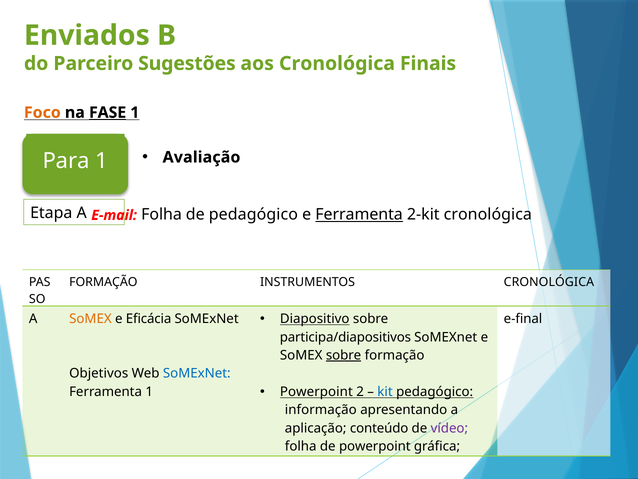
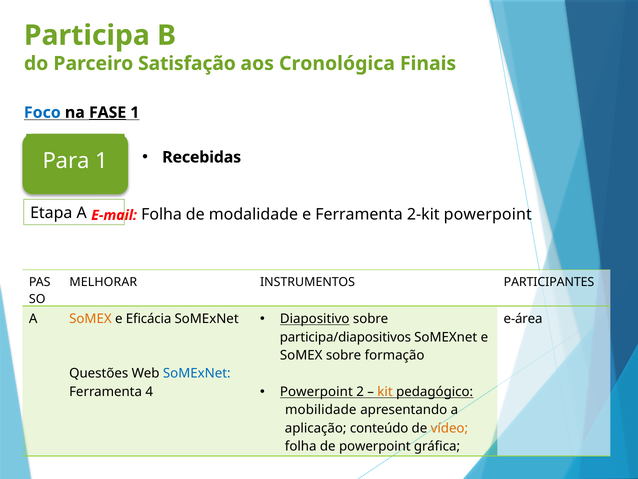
Enviados: Enviados -> Participa
Sugestões: Sugestões -> Satisfação
Foco colour: orange -> blue
Avaliação: Avaliação -> Recebidas
de pedagógico: pedagógico -> modalidade
Ferramenta at (359, 214) underline: present -> none
2-kit cronológica: cronológica -> powerpoint
FORMAÇÃO at (103, 282): FORMAÇÃO -> MELHORAR
INSTRUMENTOS CRONOLÓGICA: CRONOLÓGICA -> PARTICIPANTES
e-final: e-final -> e-área
sobre at (344, 355) underline: present -> none
Objetivos: Objetivos -> Questões
kit colour: blue -> orange
Ferramenta 1: 1 -> 4
informação: informação -> mobilidade
vídeo colour: purple -> orange
